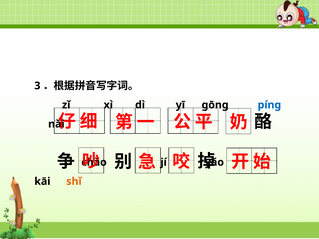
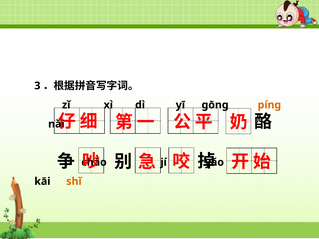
píng colour: blue -> orange
